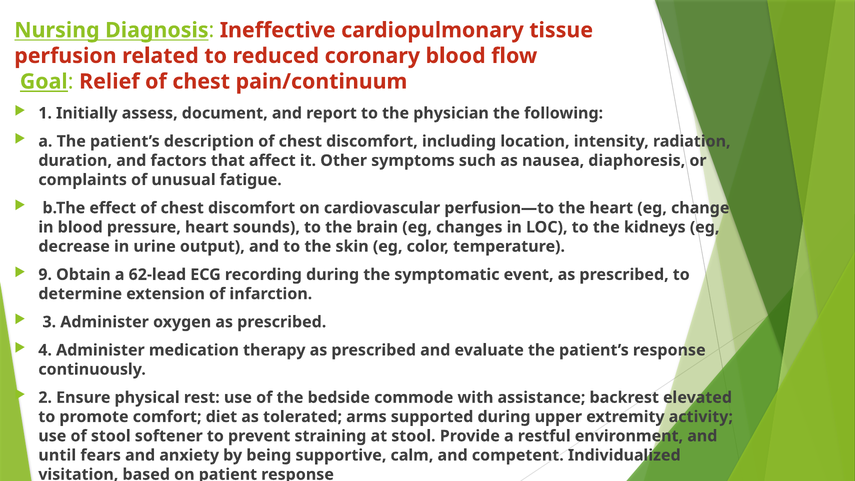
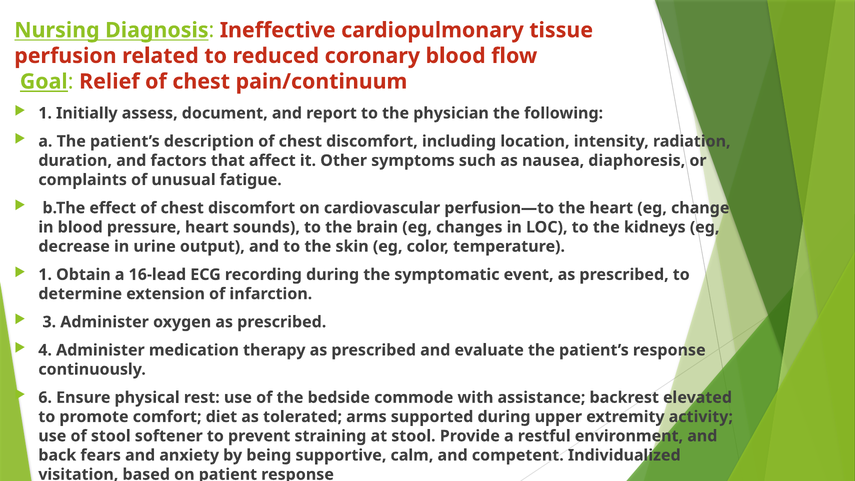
9 at (45, 275): 9 -> 1
62-lead: 62-lead -> 16-lead
2: 2 -> 6
until: until -> back
